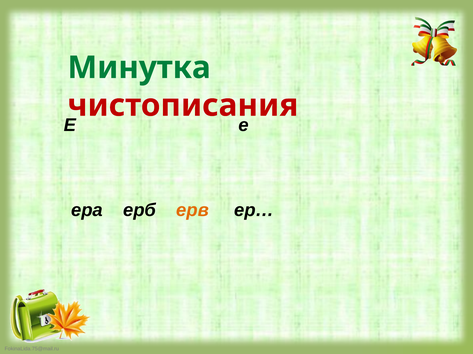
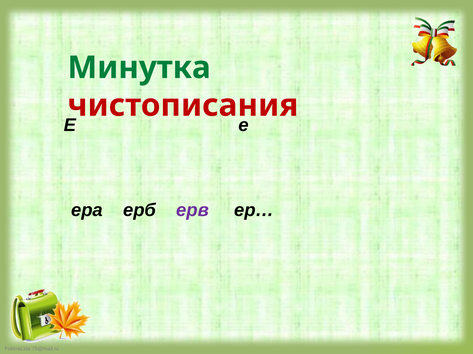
ерв colour: orange -> purple
